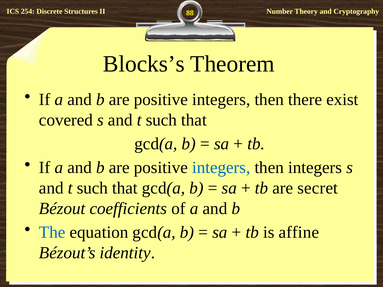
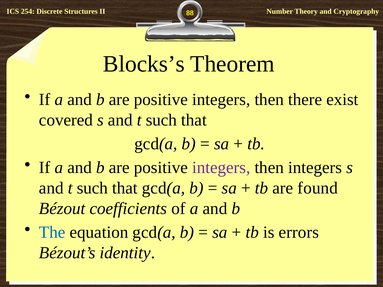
integers at (221, 168) colour: blue -> purple
secret: secret -> found
affine: affine -> errors
